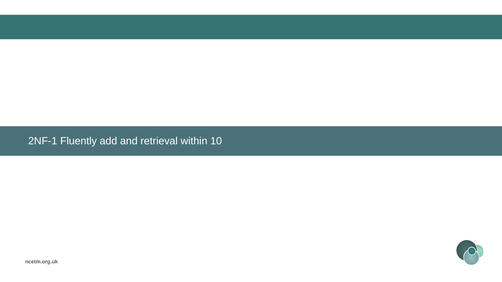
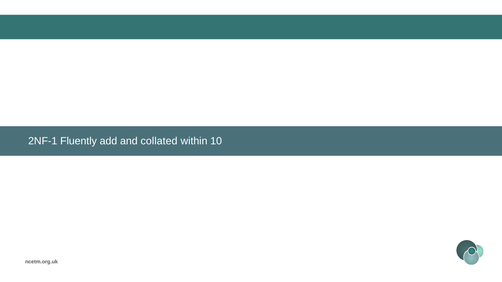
retrieval: retrieval -> collated
